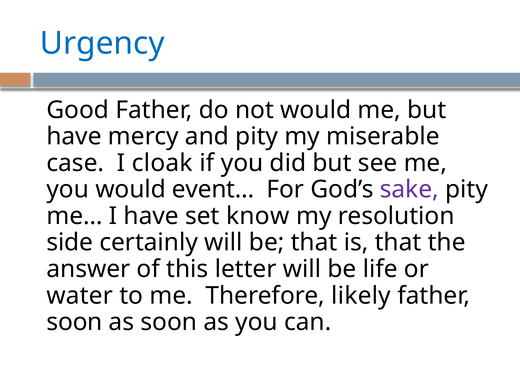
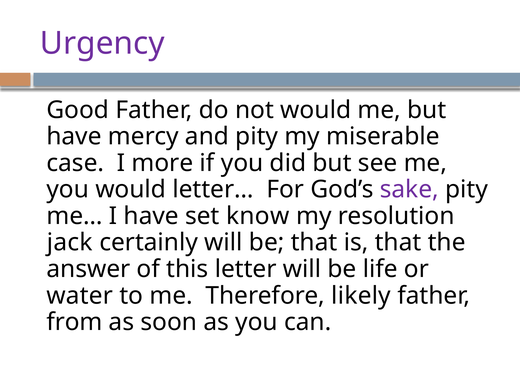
Urgency colour: blue -> purple
cloak: cloak -> more
event…: event… -> letter…
side: side -> jack
soon at (74, 322): soon -> from
